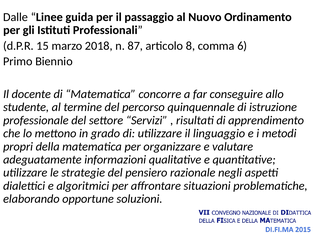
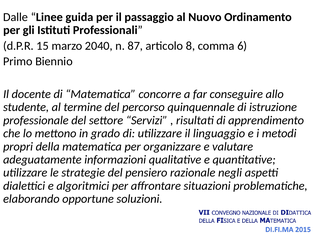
2018: 2018 -> 2040
